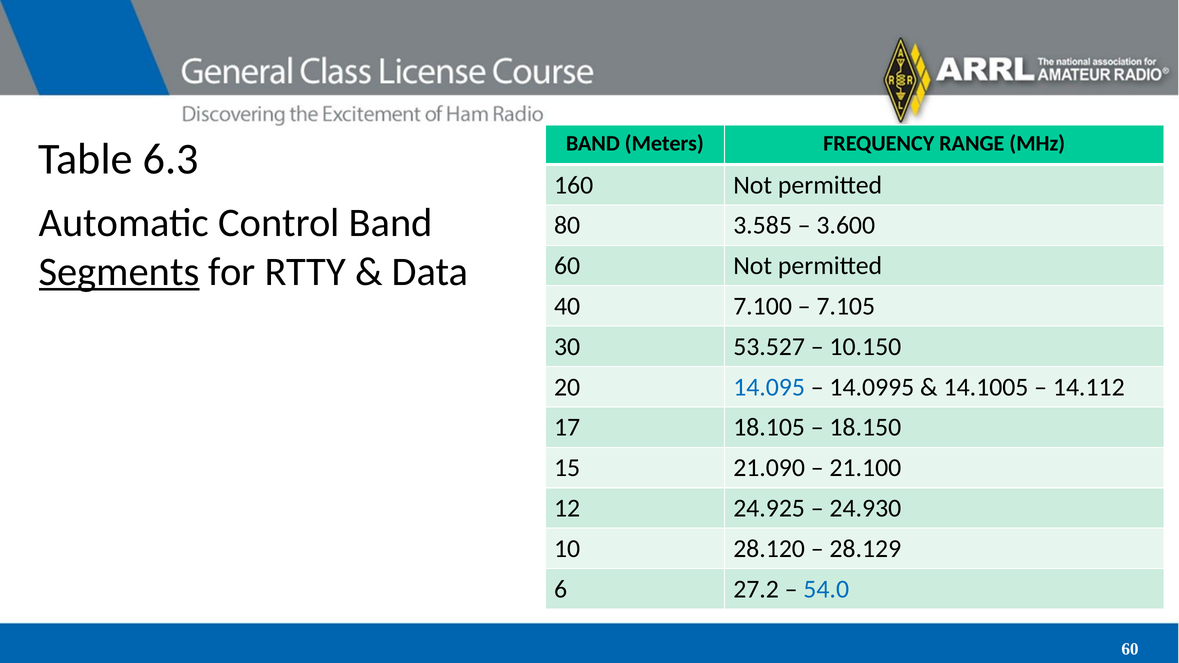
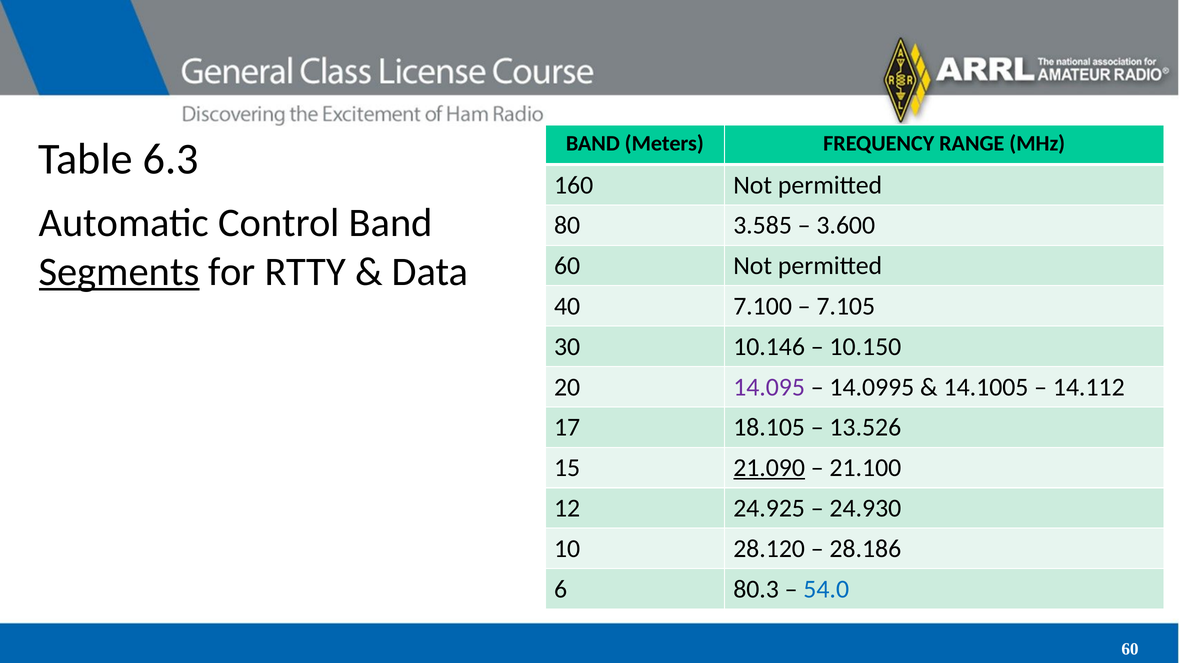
53.527: 53.527 -> 10.146
14.095 colour: blue -> purple
18.150: 18.150 -> 13.526
21.090 underline: none -> present
28.129: 28.129 -> 28.186
27.2: 27.2 -> 80.3
